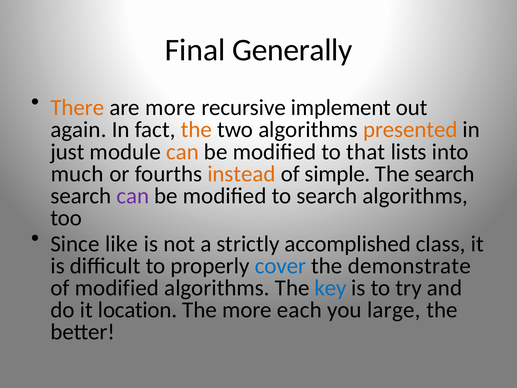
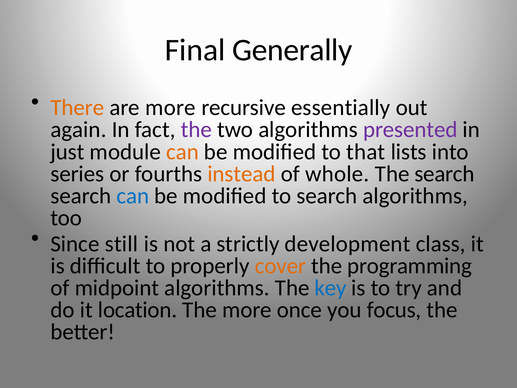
implement: implement -> essentially
the at (196, 130) colour: orange -> purple
presented colour: orange -> purple
much: much -> series
simple: simple -> whole
can at (133, 196) colour: purple -> blue
like: like -> still
accomplished: accomplished -> development
cover colour: blue -> orange
demonstrate: demonstrate -> programming
of modified: modified -> midpoint
each: each -> once
large: large -> focus
